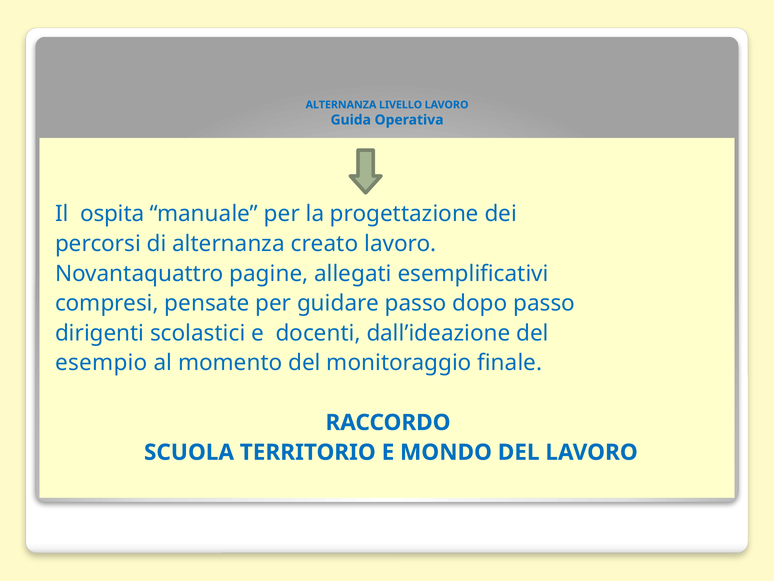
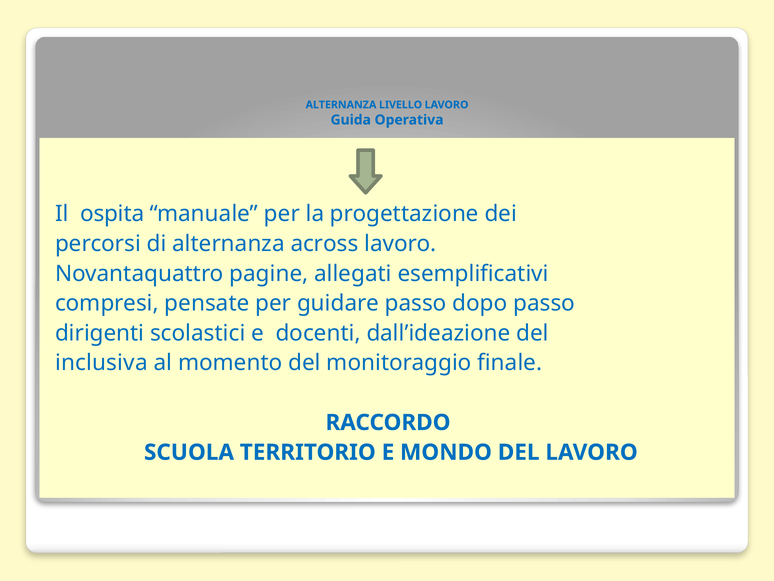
creato: creato -> across
esempio: esempio -> inclusiva
